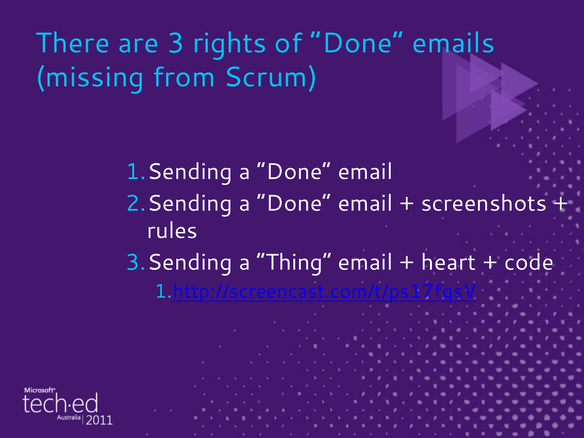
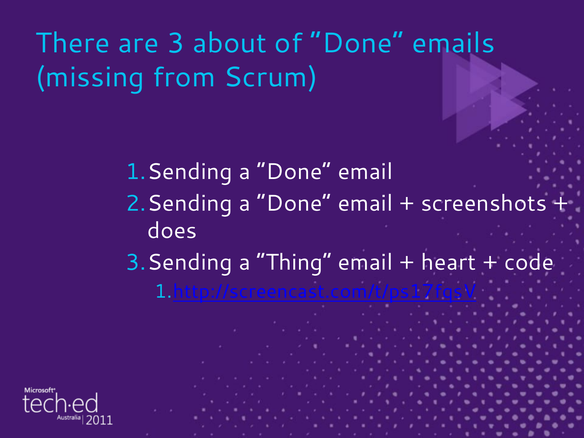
rights: rights -> about
rules: rules -> does
